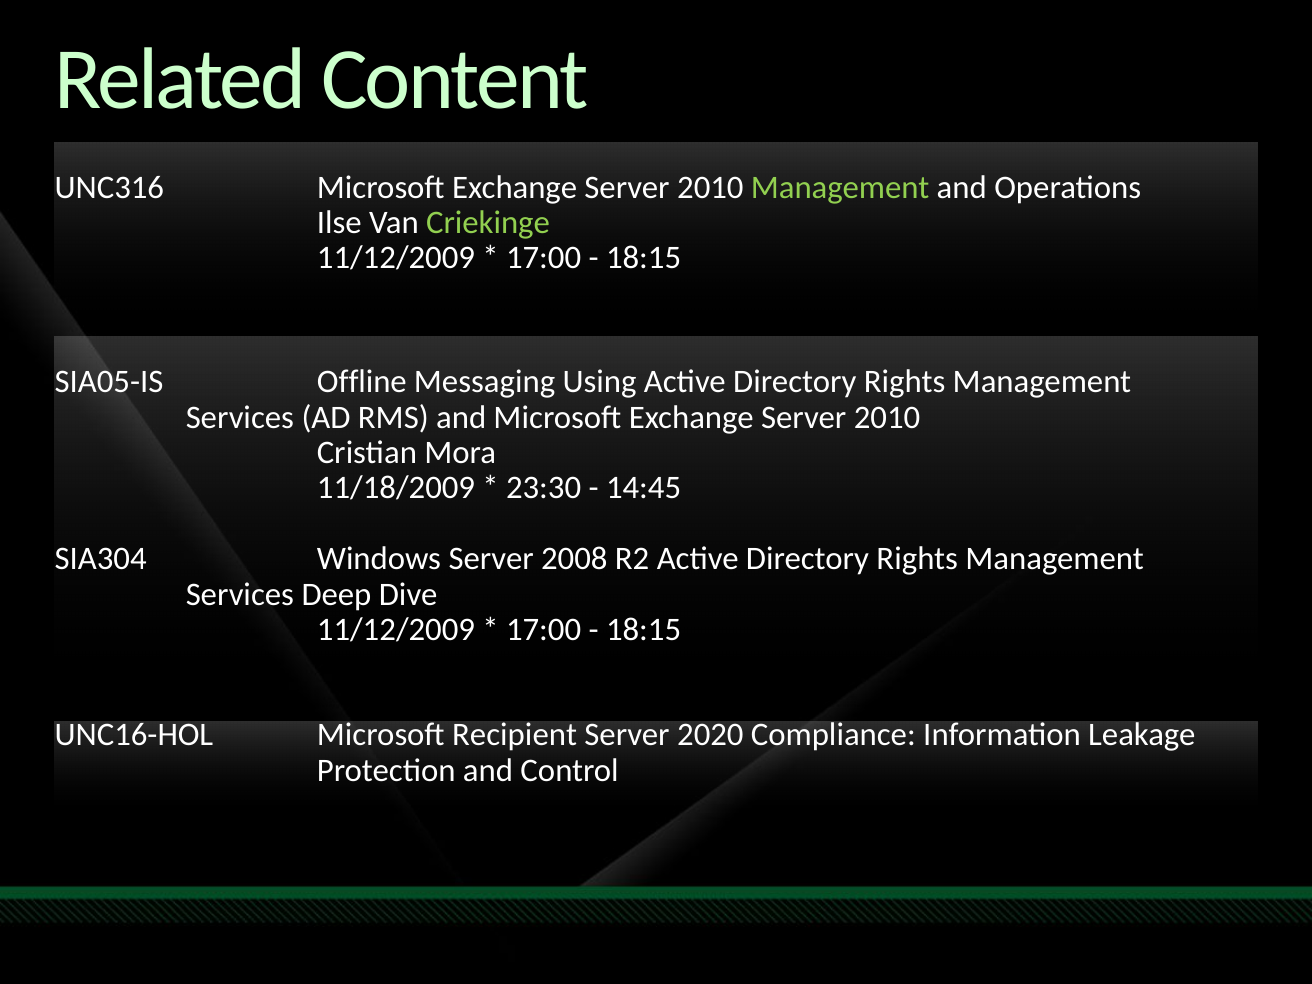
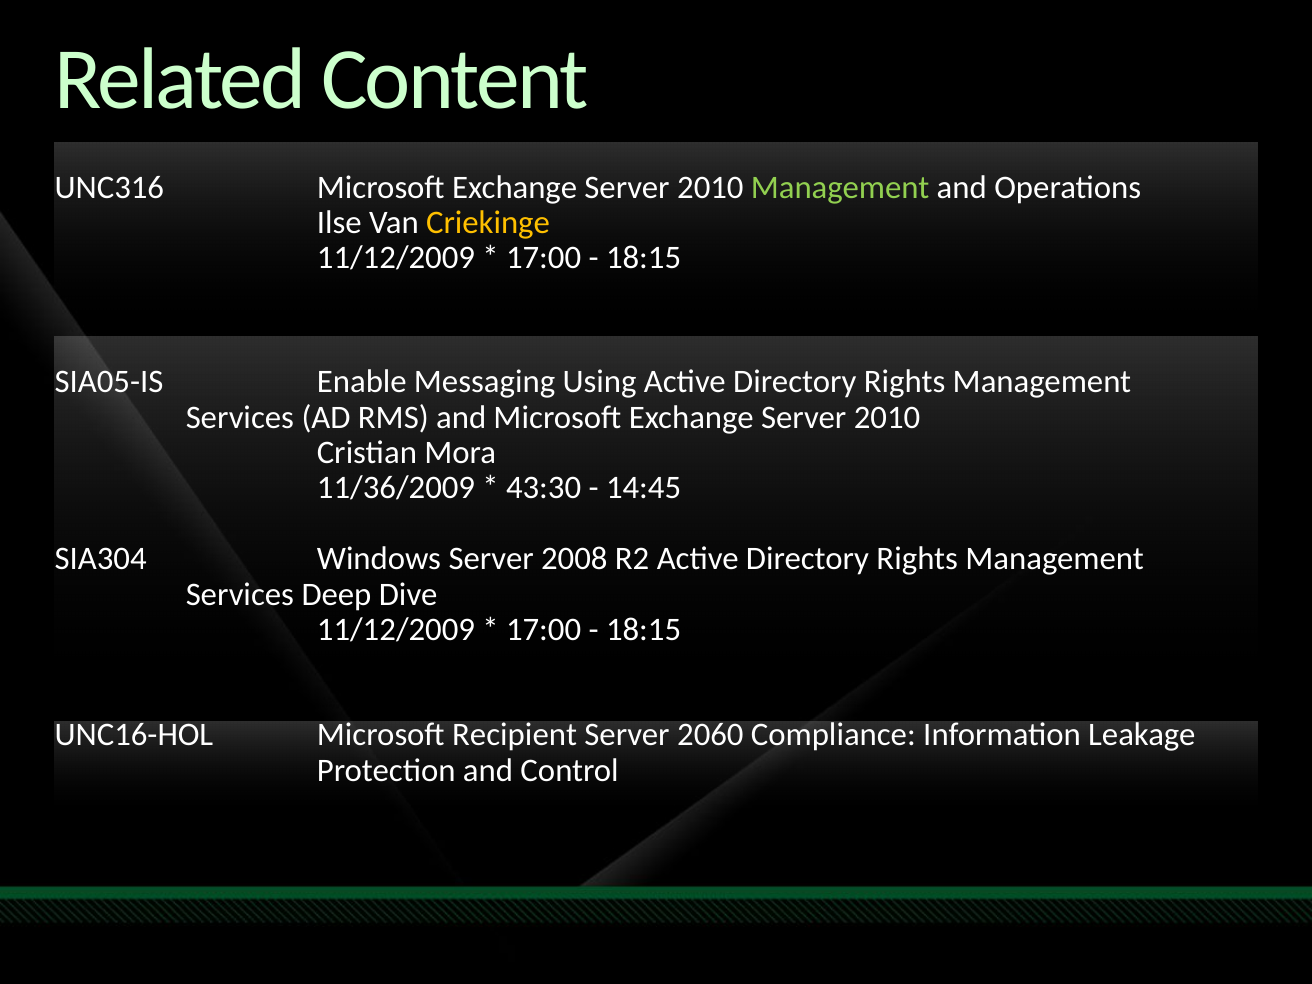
Criekinge colour: light green -> yellow
Offline: Offline -> Enable
11/18/2009: 11/18/2009 -> 11/36/2009
23:30: 23:30 -> 43:30
2020: 2020 -> 2060
